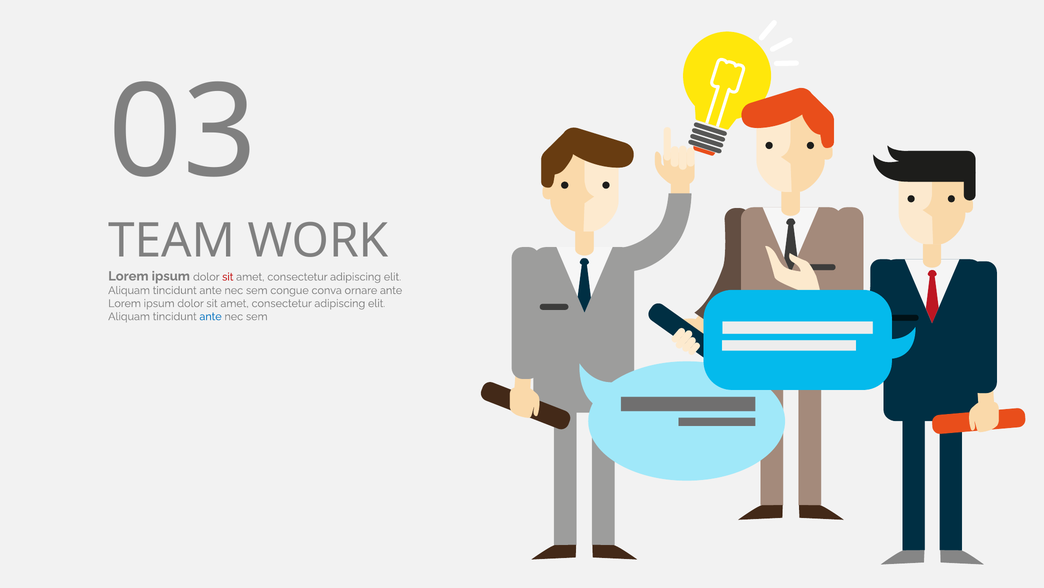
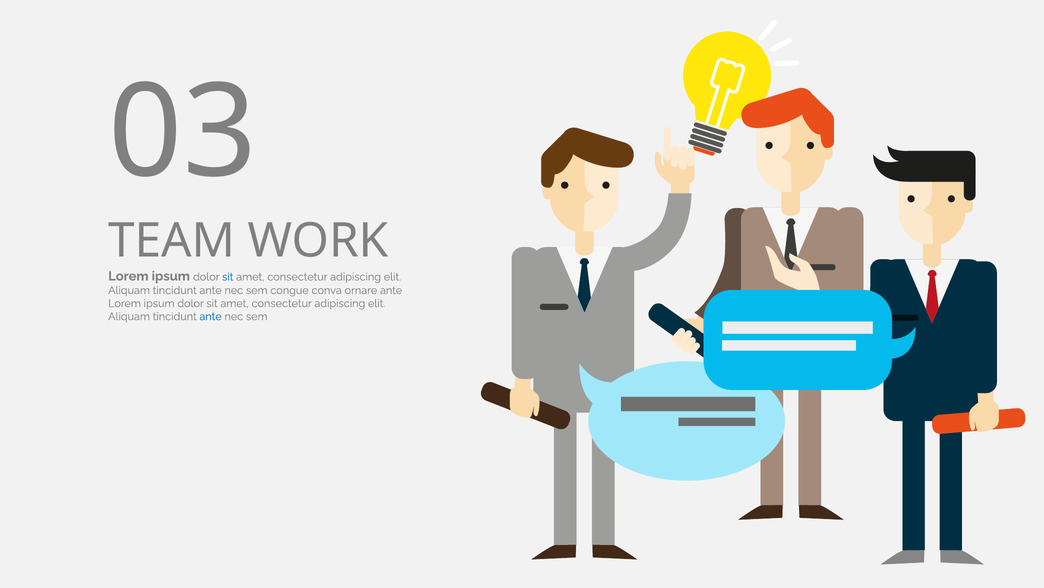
sit at (228, 277) colour: red -> blue
